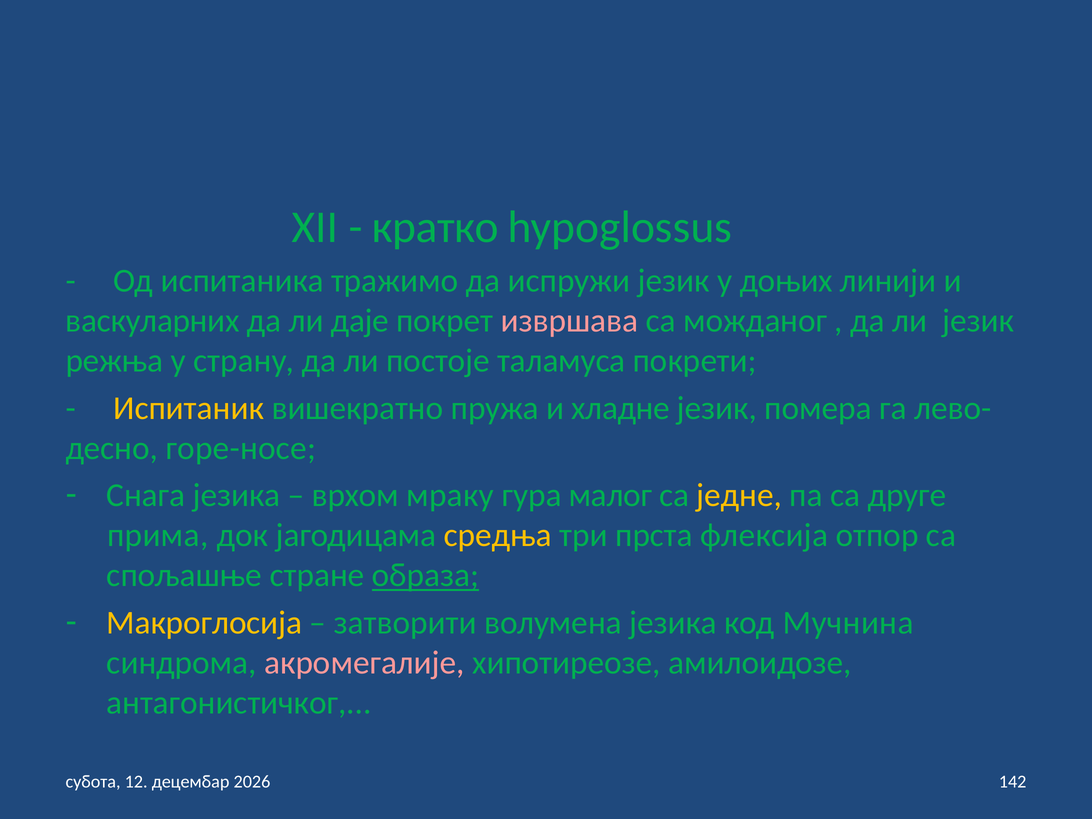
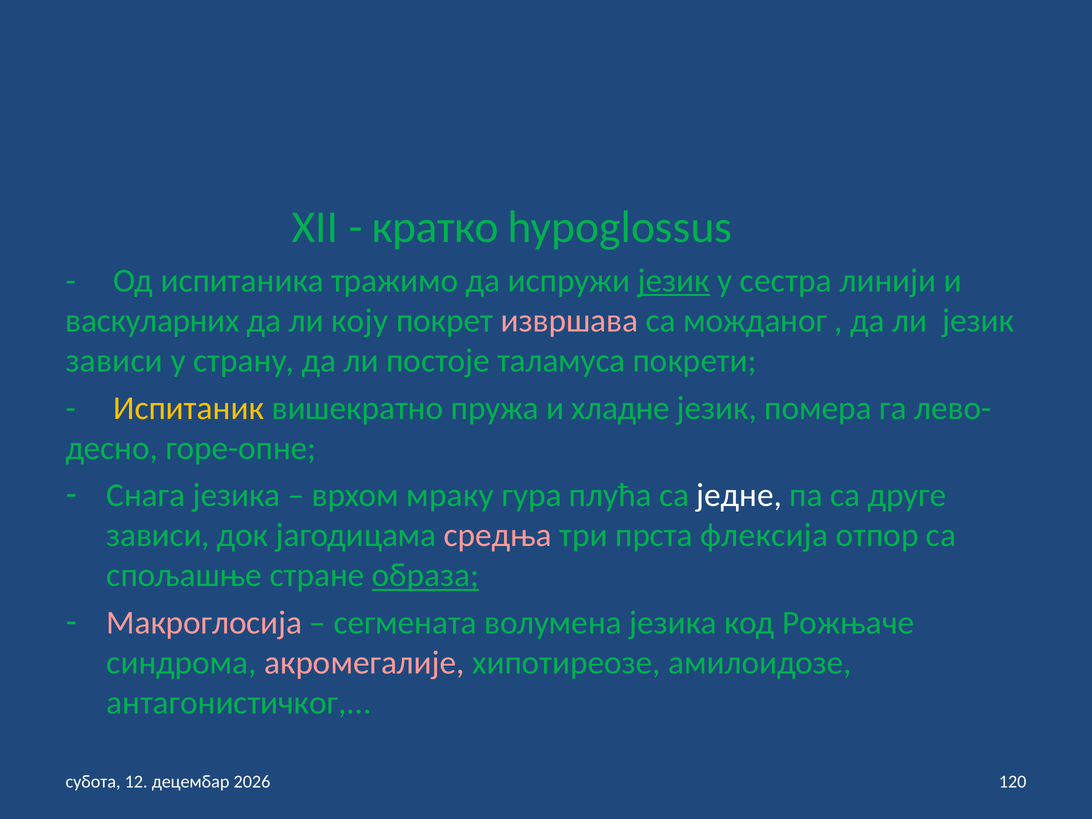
језик at (674, 281) underline: none -> present
доњих: доњих -> сестра
даје: даје -> коју
режња at (114, 361): режња -> зависи
горе-носе: горе-носе -> горе-опне
малог: малог -> плућа
једне colour: yellow -> white
прима at (158, 535): прима -> зависи
средња colour: yellow -> pink
Макроглосија colour: yellow -> pink
затворити: затворити -> сегмената
Мучнина: Мучнина -> Рожњаче
142: 142 -> 120
